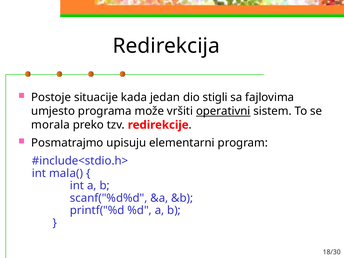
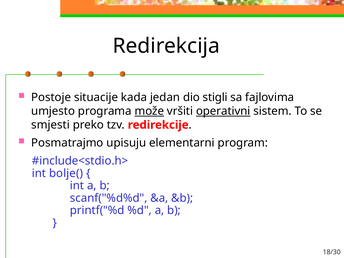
može underline: none -> present
morala: morala -> smjesti
mala(: mala( -> bolje(
